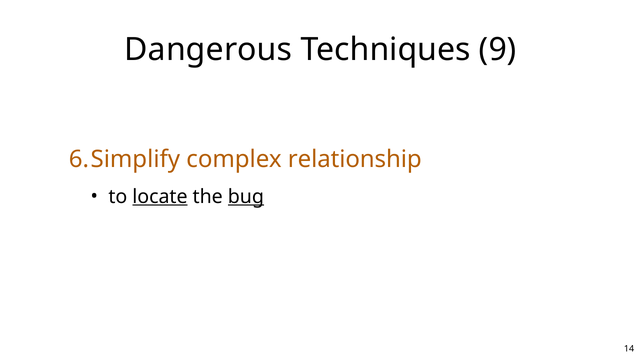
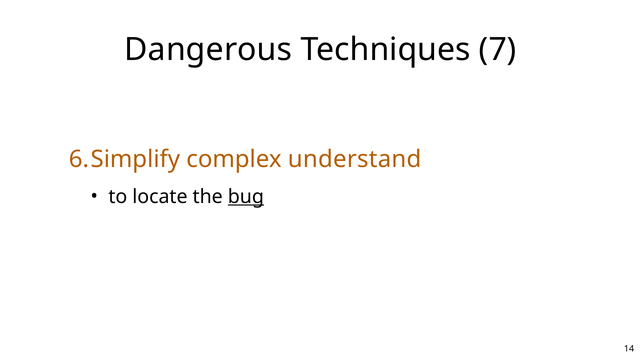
9: 9 -> 7
relationship: relationship -> understand
locate underline: present -> none
